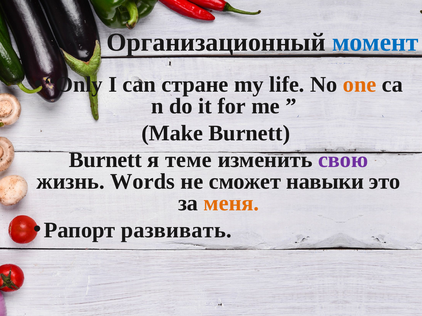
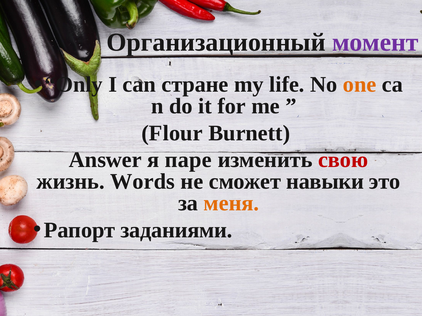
момент colour: blue -> purple
Make: Make -> Flour
Burnett at (105, 160): Burnett -> Answer
теме: теме -> паре
свою colour: purple -> red
развивать: развивать -> заданиями
